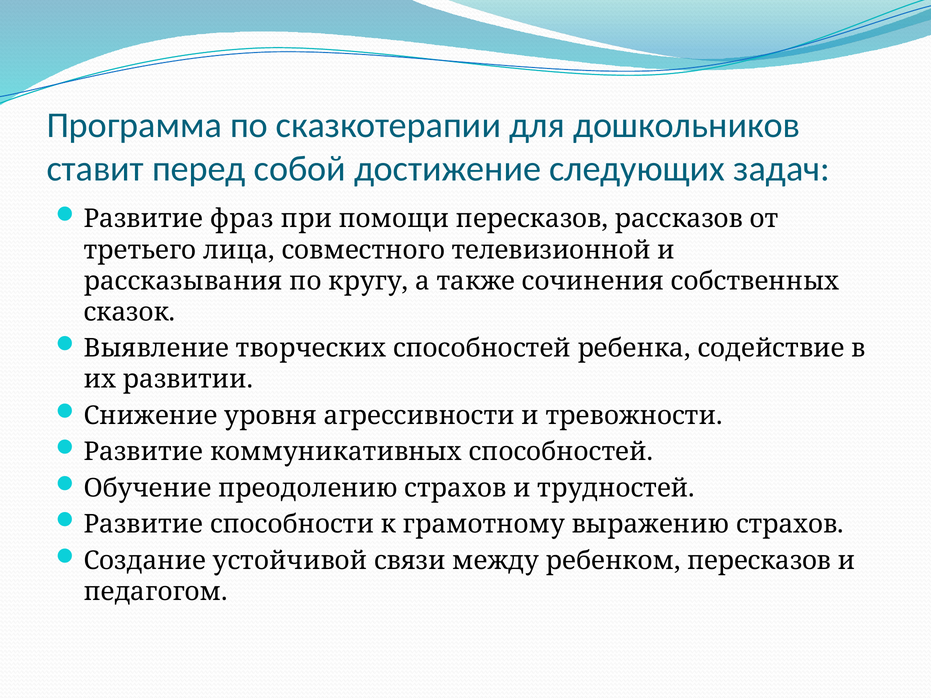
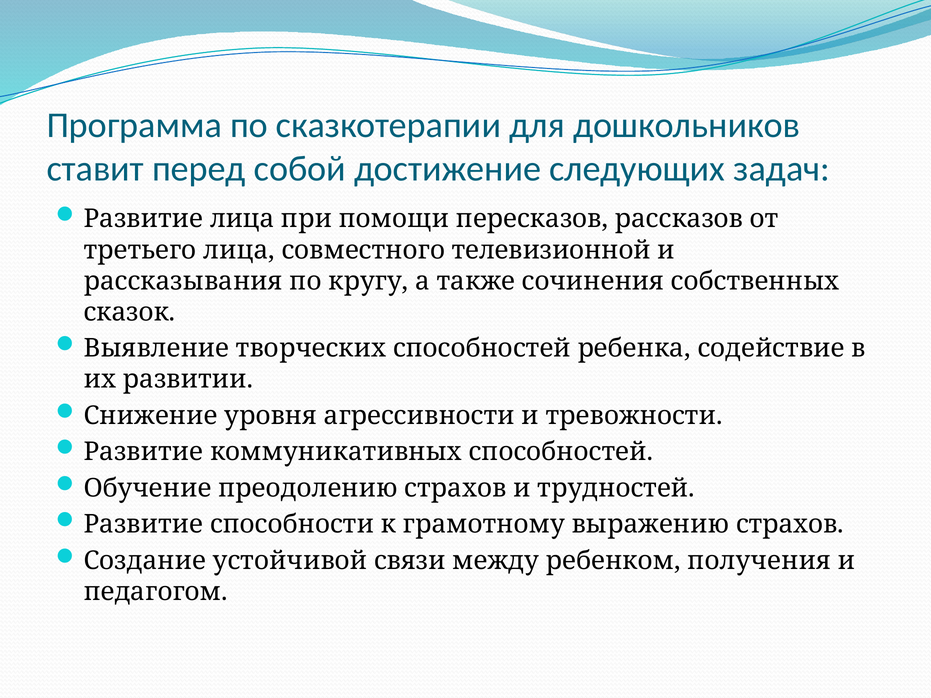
Развитие фраз: фраз -> лица
ребенком пересказов: пересказов -> получения
